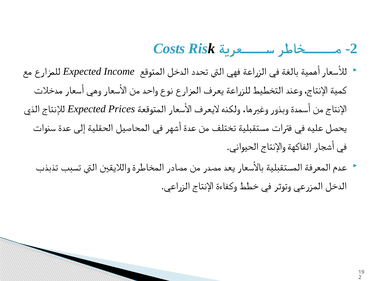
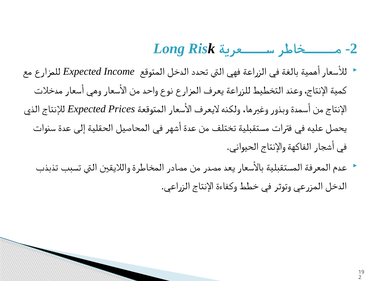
Costs: Costs -> Long
